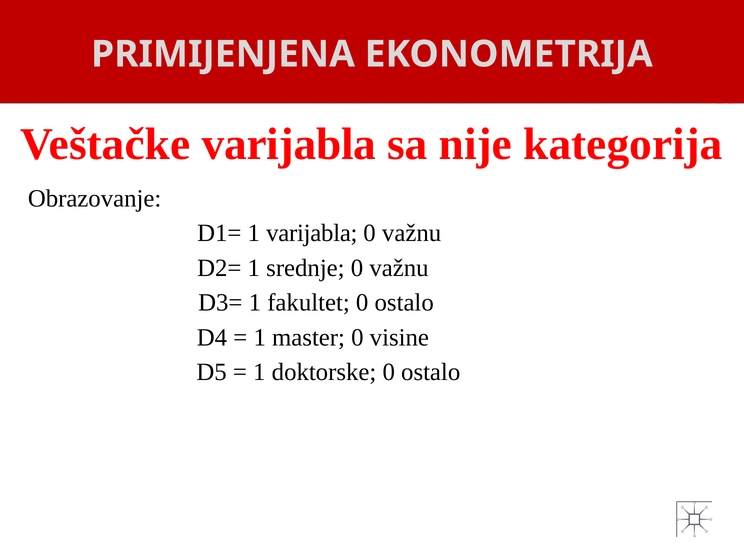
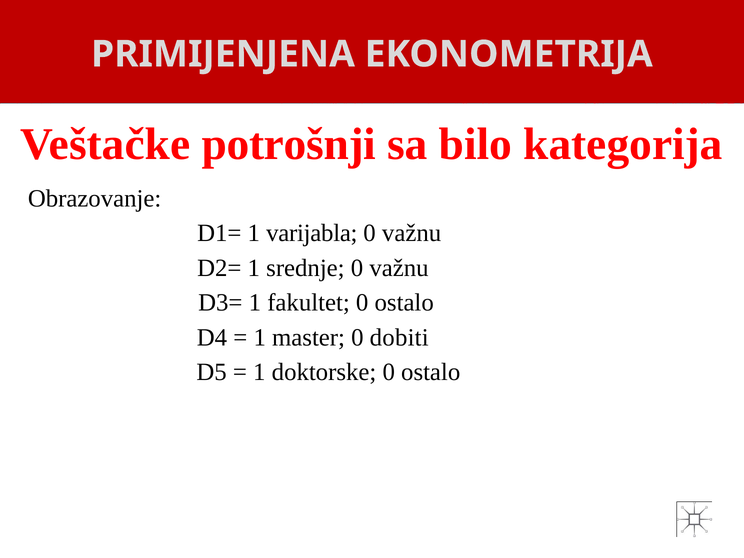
Veštačke varijabla: varijabla -> potrošnji
nije: nije -> bilo
visine: visine -> dobiti
